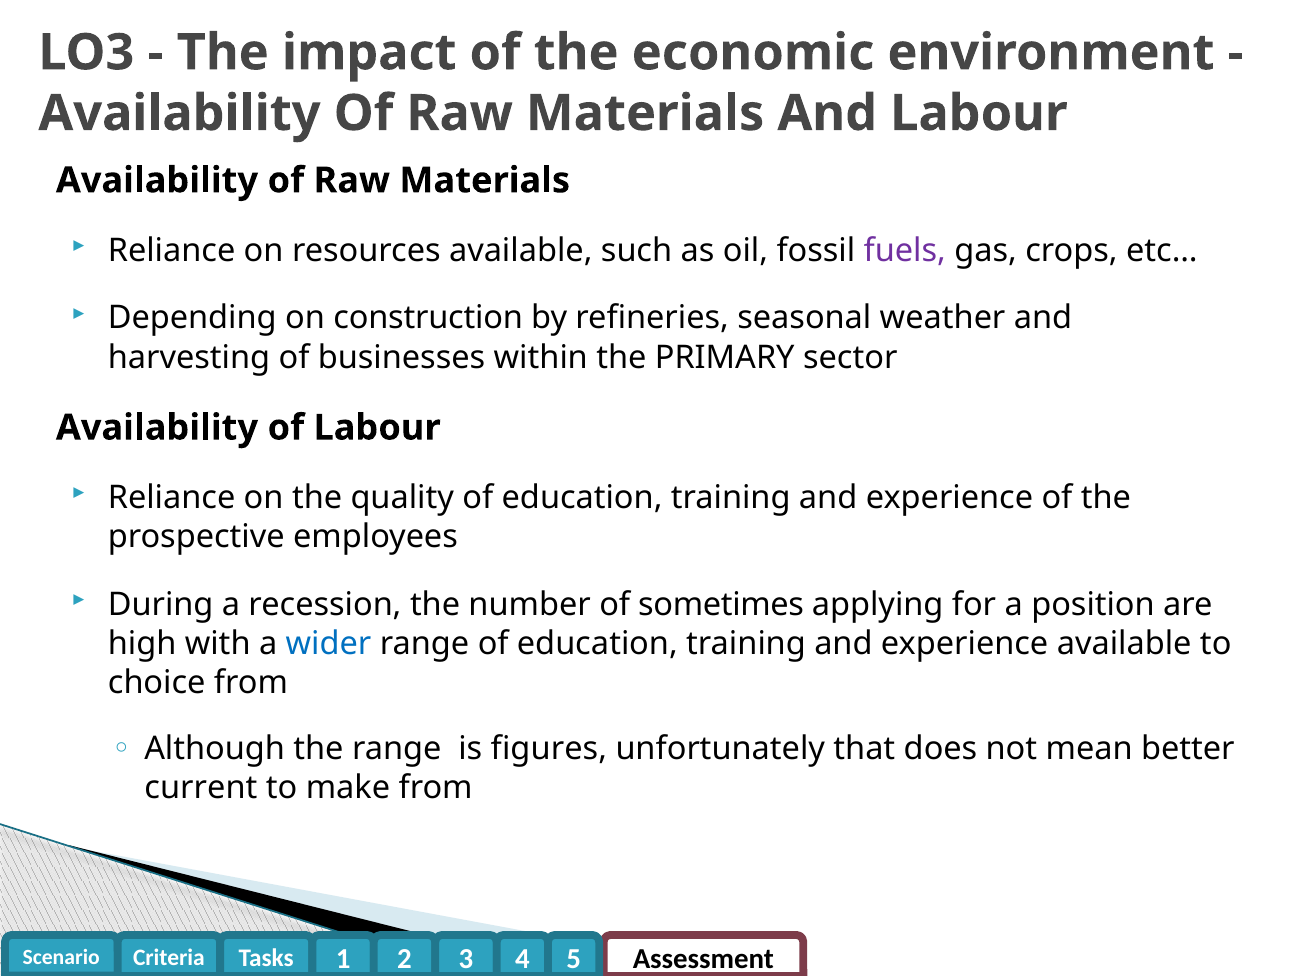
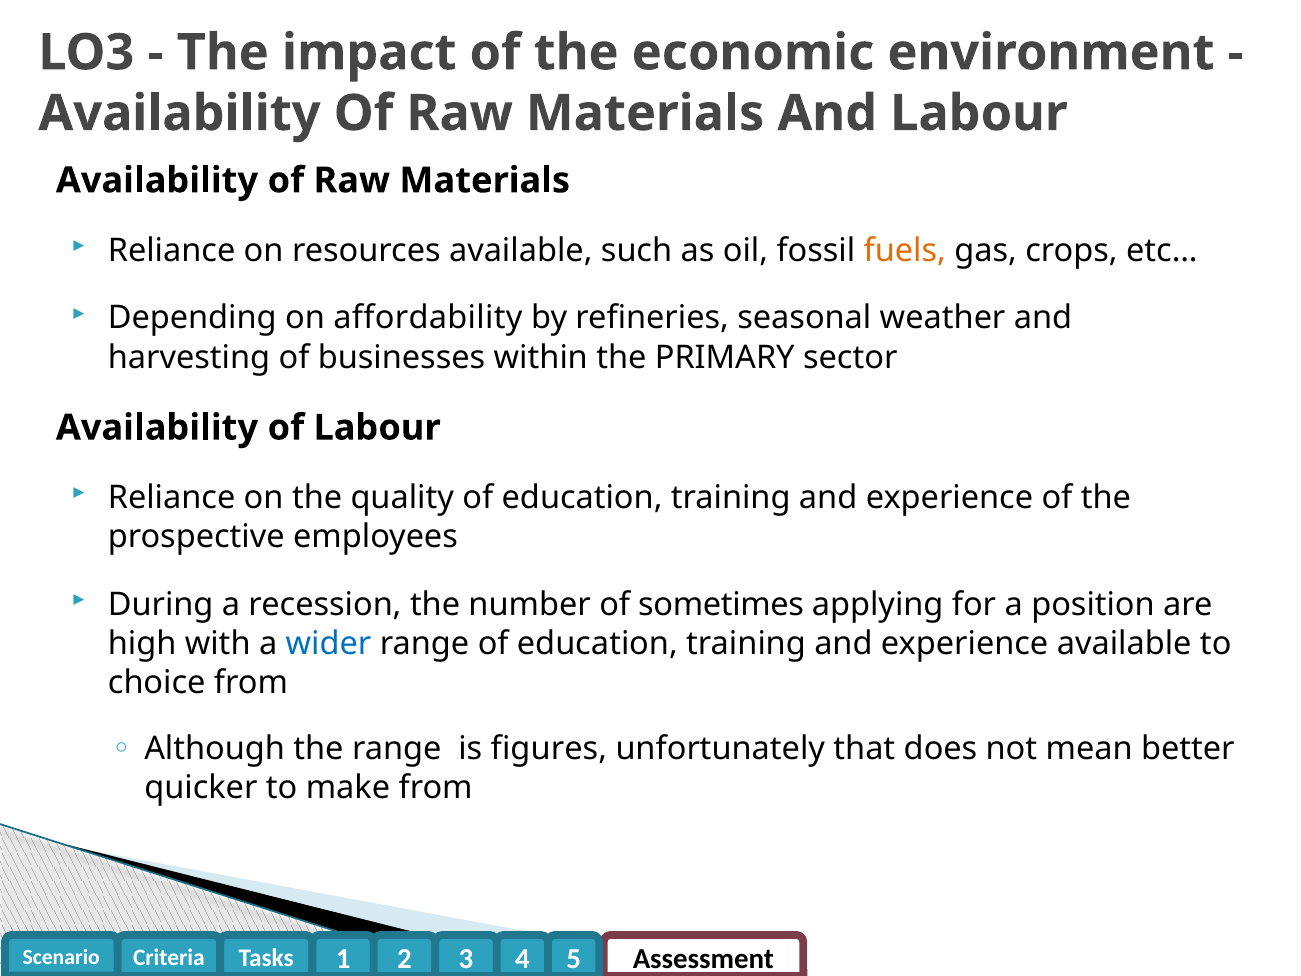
fuels colour: purple -> orange
construction: construction -> affordability
current: current -> quicker
